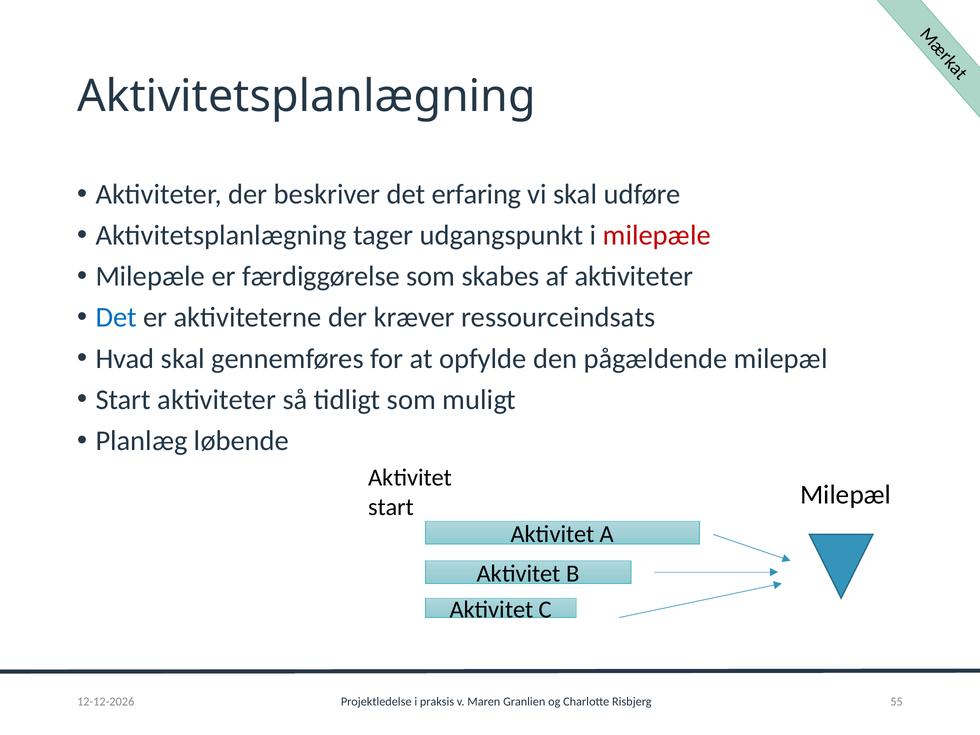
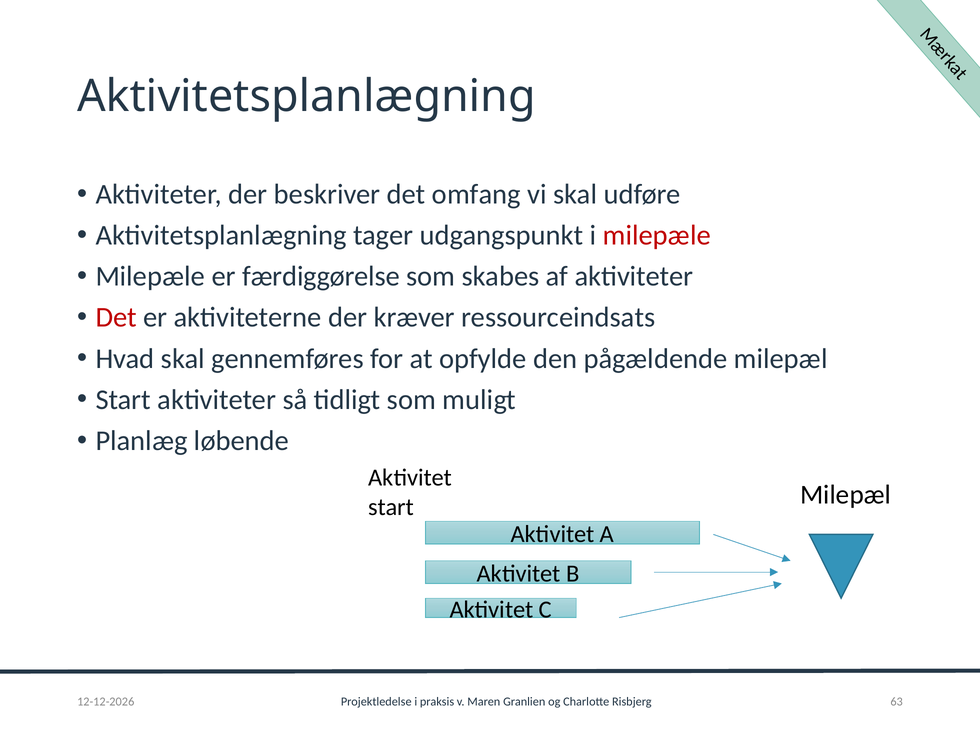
erfaring: erfaring -> omfang
Det at (116, 318) colour: blue -> red
55: 55 -> 63
